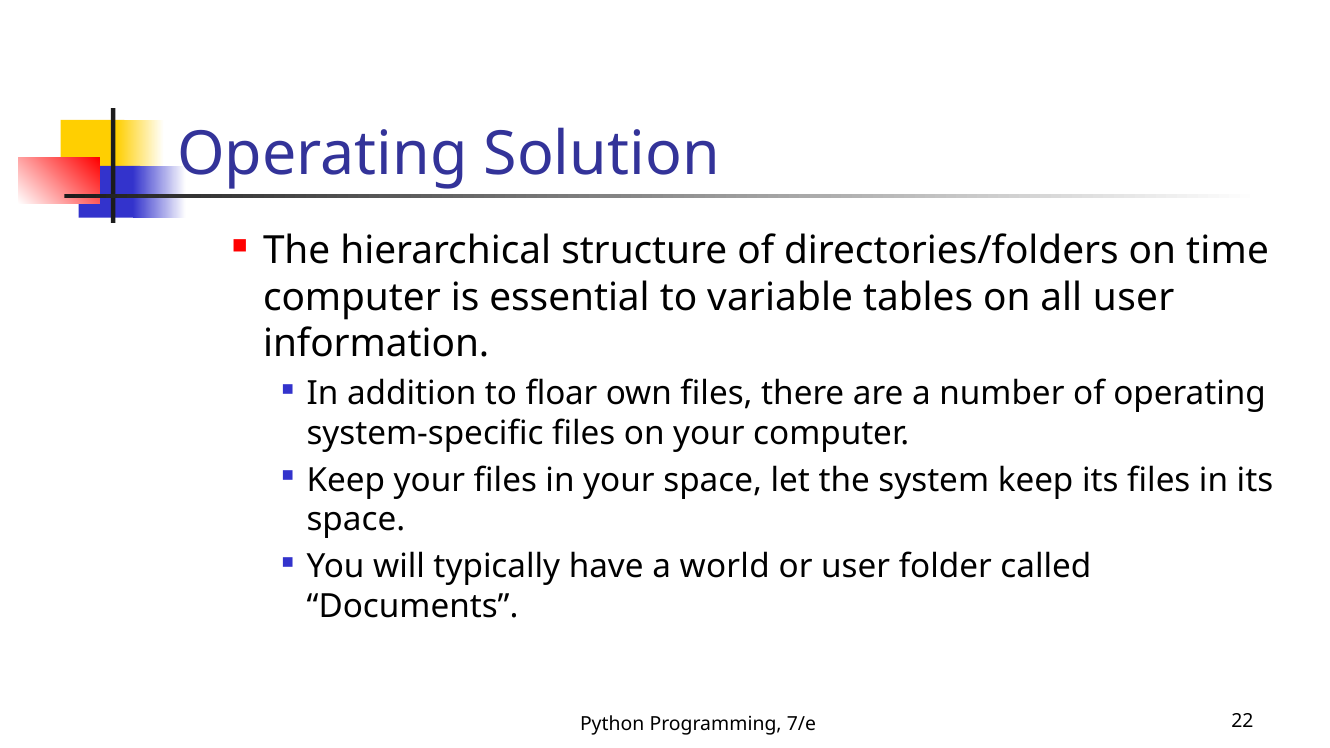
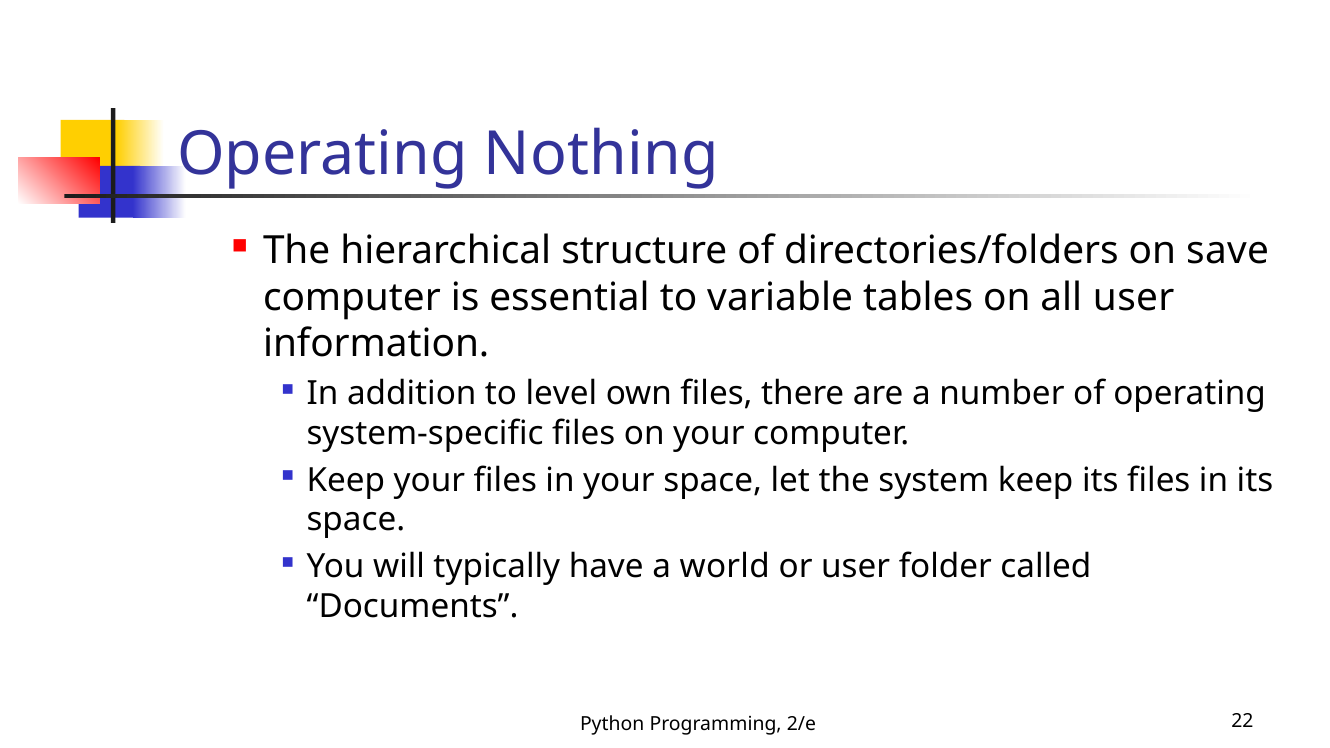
Solution: Solution -> Nothing
time: time -> save
floar: floar -> level
7/e: 7/e -> 2/e
